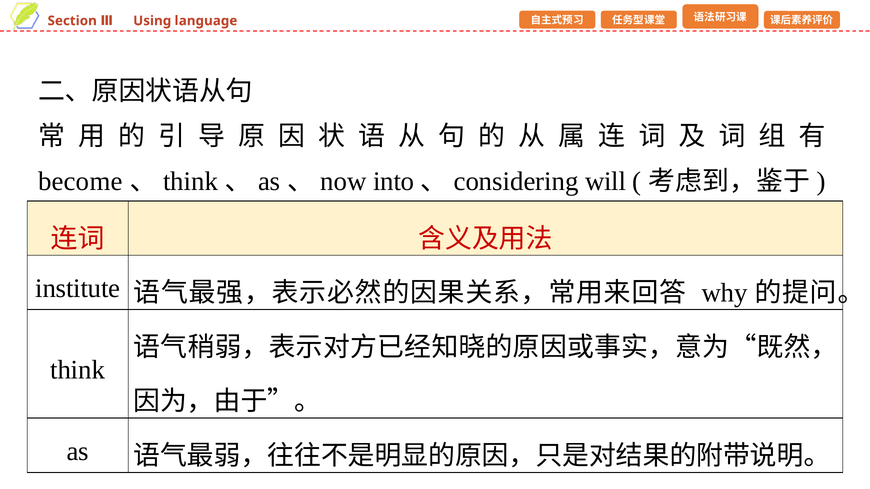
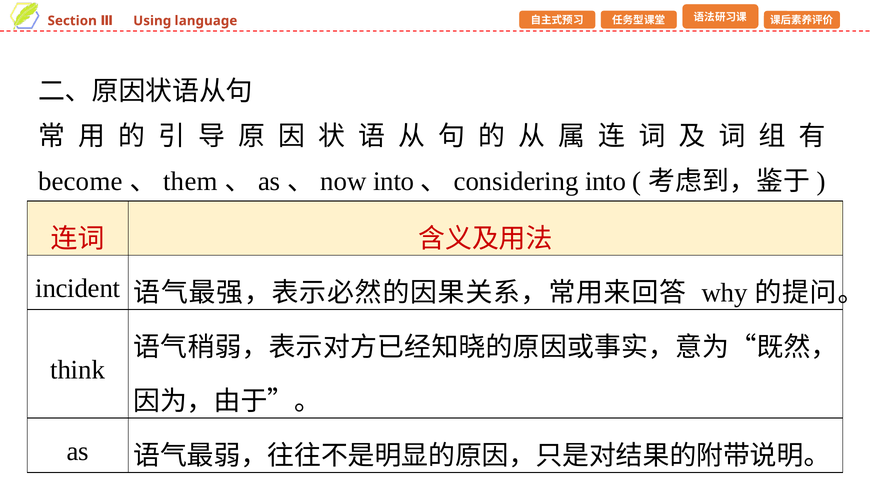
think at (191, 182): think -> them
will at (606, 182): will -> into
institute: institute -> incident
